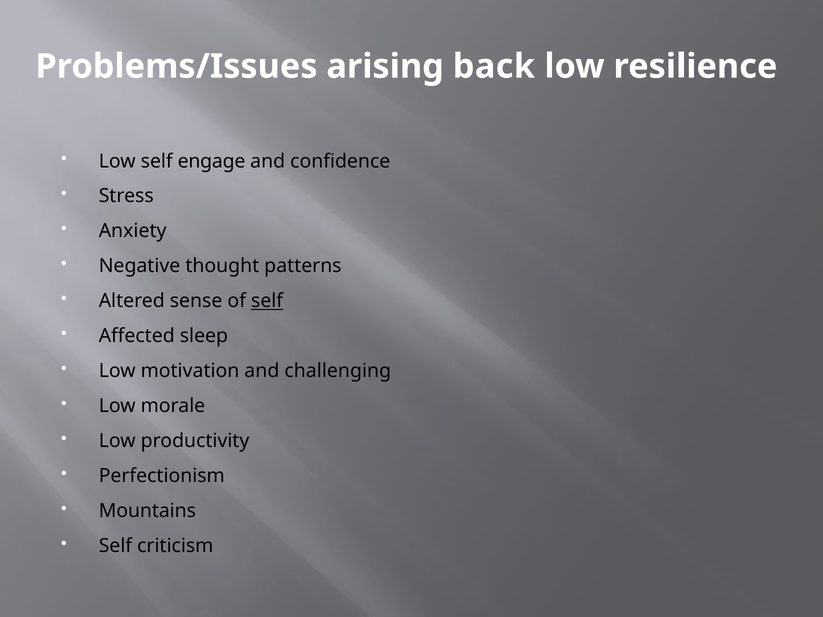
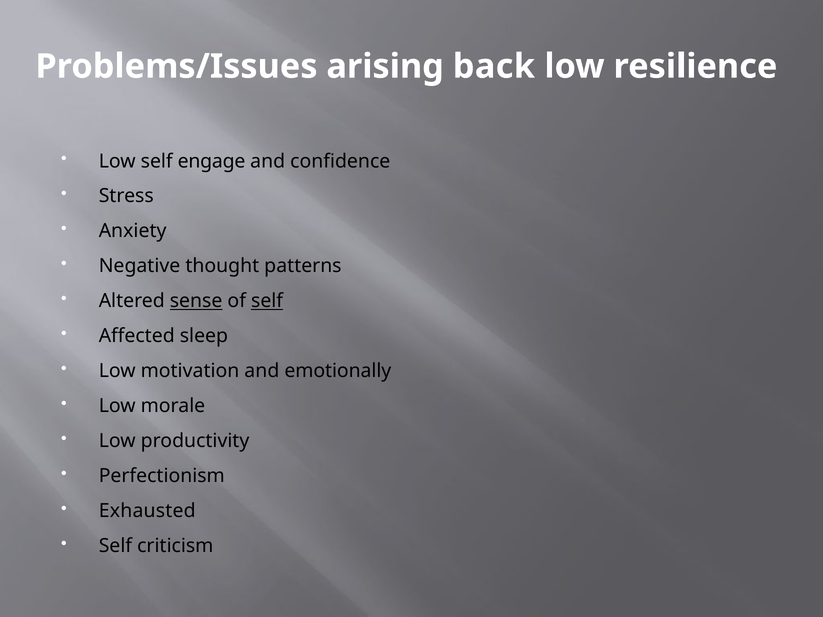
sense underline: none -> present
challenging: challenging -> emotionally
Mountains: Mountains -> Exhausted
